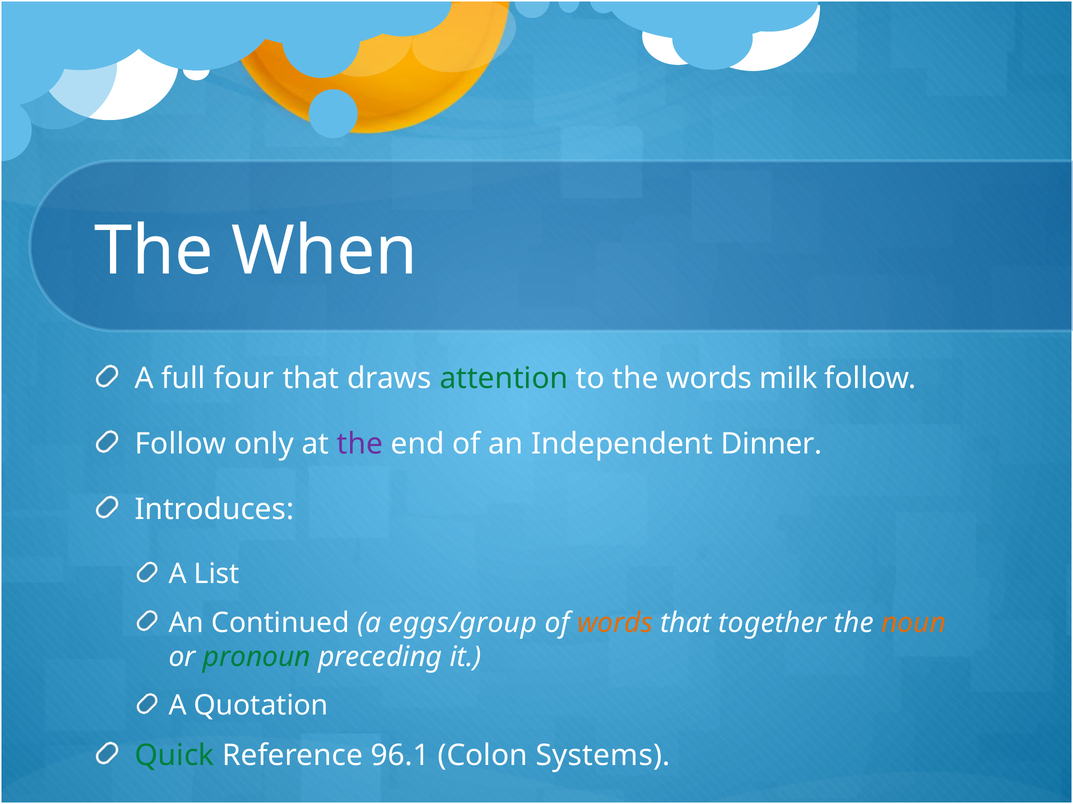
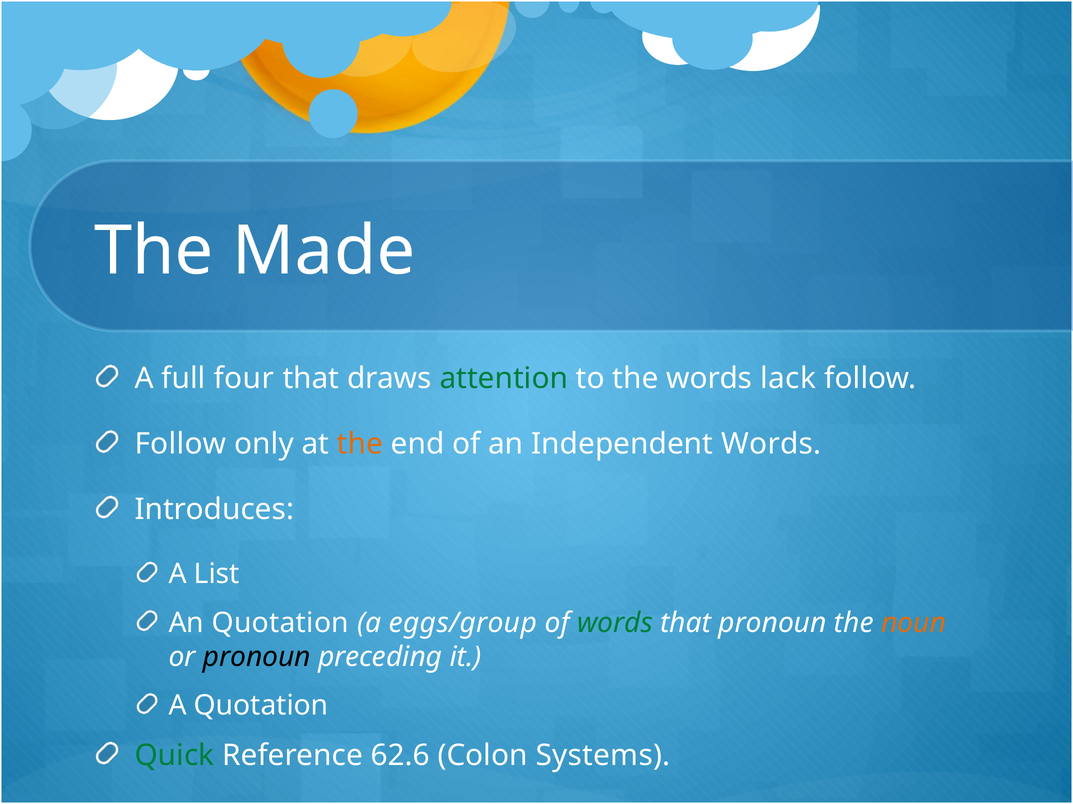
When: When -> Made
milk: milk -> lack
the at (360, 444) colour: purple -> orange
Independent Dinner: Dinner -> Words
An Continued: Continued -> Quotation
words at (615, 623) colour: orange -> green
that together: together -> pronoun
pronoun at (257, 657) colour: green -> black
96.1: 96.1 -> 62.6
